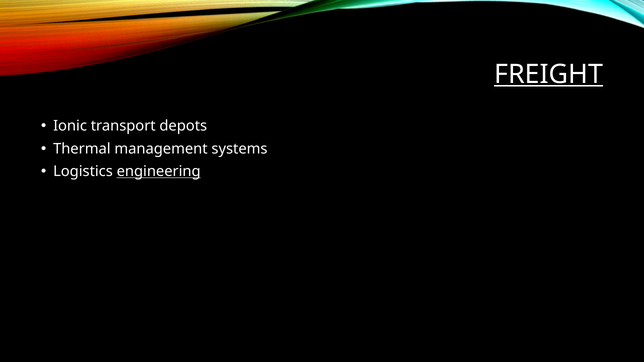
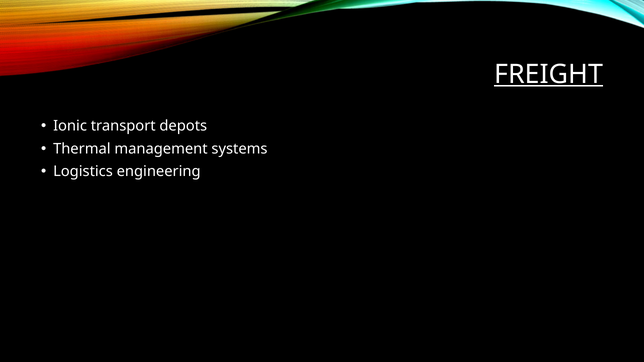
engineering underline: present -> none
